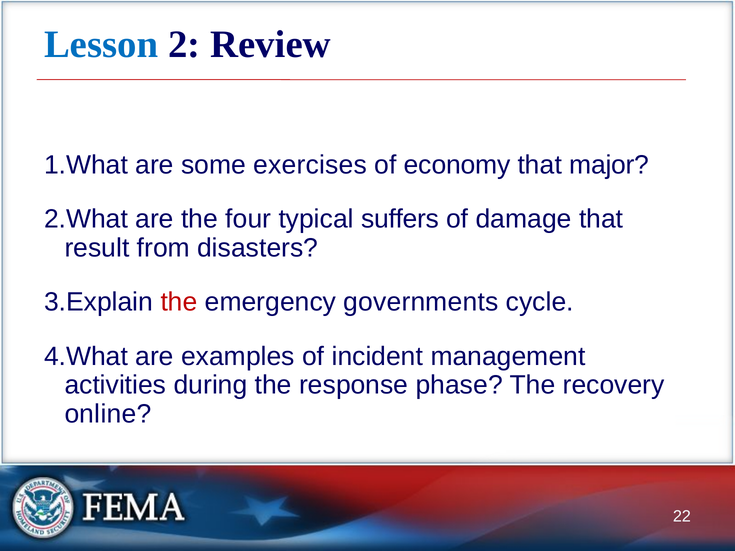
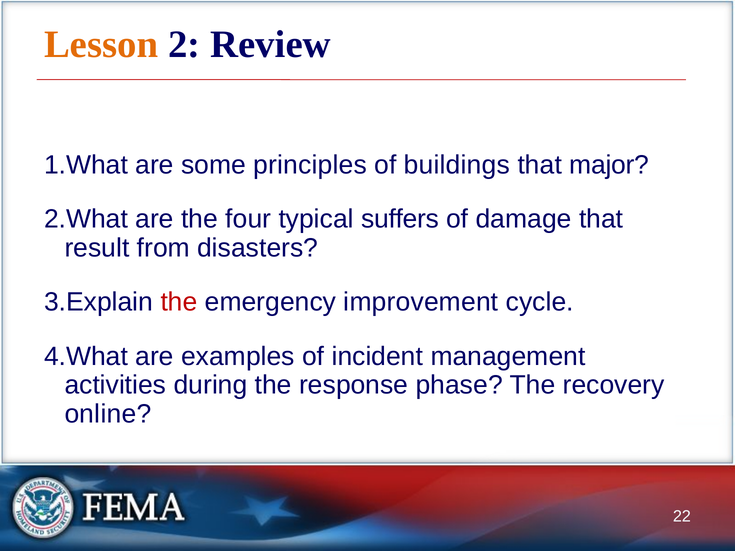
Lesson colour: blue -> orange
exercises: exercises -> principles
economy: economy -> buildings
governments: governments -> improvement
